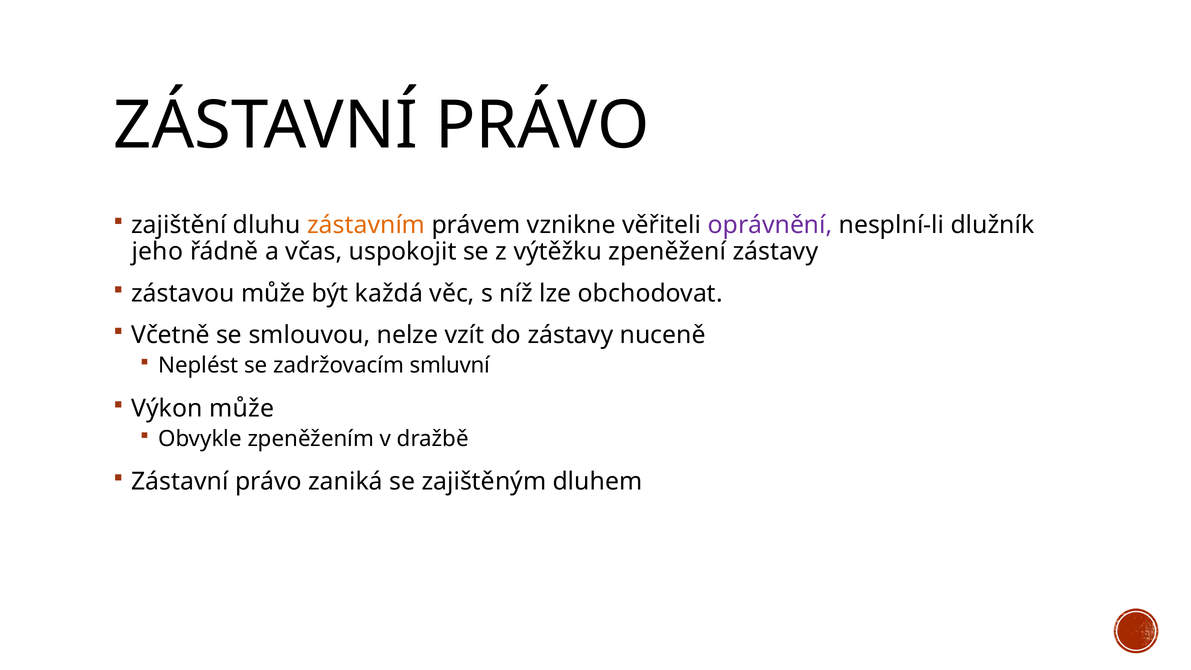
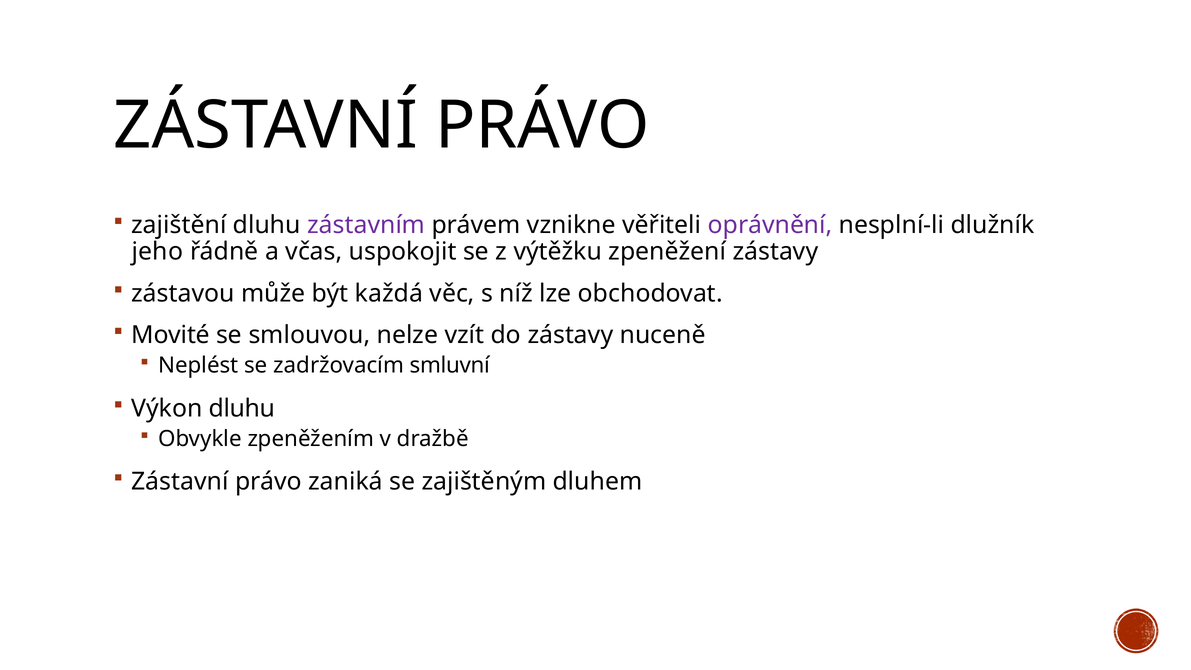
zástavním colour: orange -> purple
Včetně: Včetně -> Movité
Výkon může: může -> dluhu
